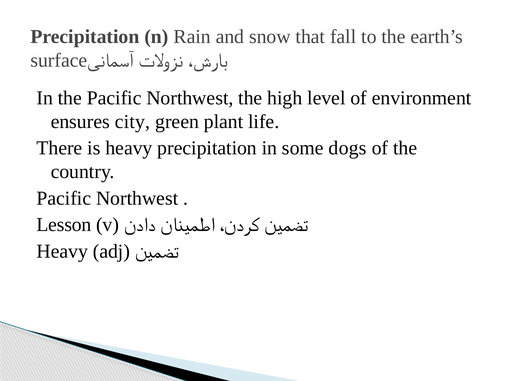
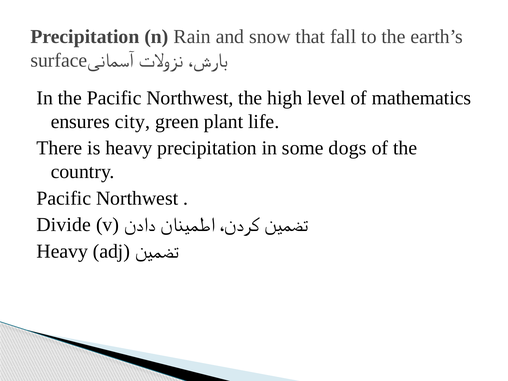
environment: environment -> mathematics
Lesson: Lesson -> Divide
